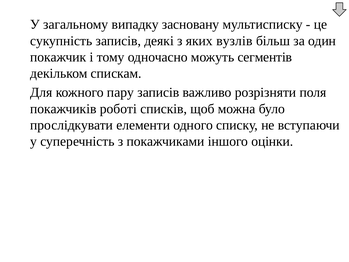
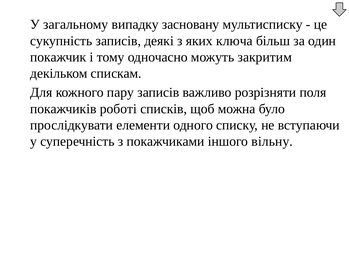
вузлів: вузлів -> ключа
сегментів: сегментів -> закритим
оцінки: оцінки -> вільну
